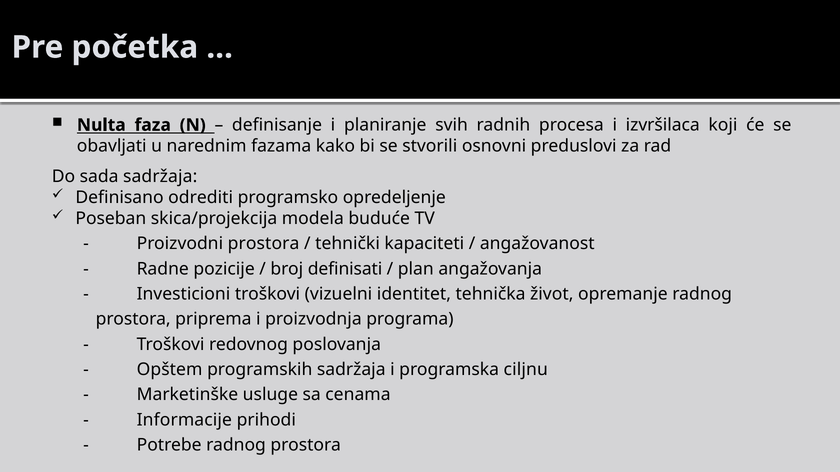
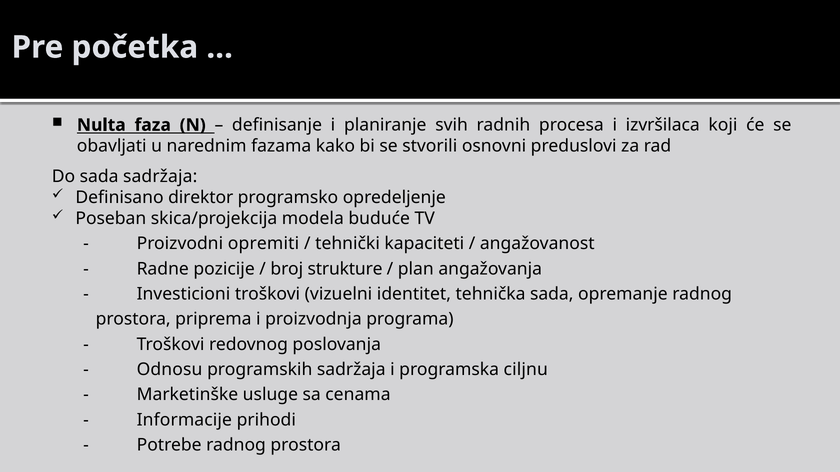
odrediti: odrediti -> direktor
Proizvodni prostora: prostora -> opremiti
definisati: definisati -> strukture
tehnička život: život -> sada
Opštem: Opštem -> Odnosu
